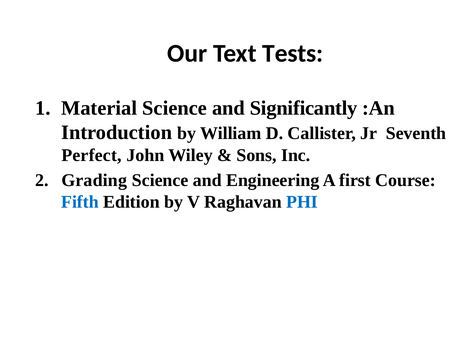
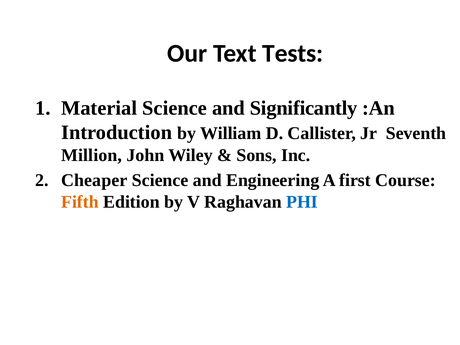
Perfect: Perfect -> Million
Grading: Grading -> Cheaper
Fifth colour: blue -> orange
